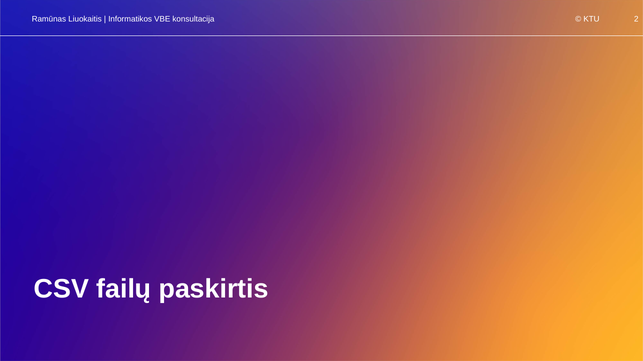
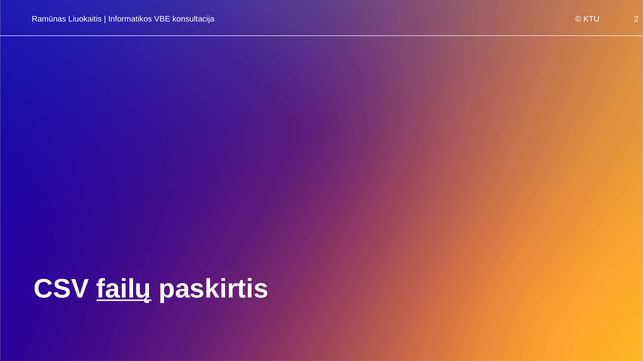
failų underline: none -> present
